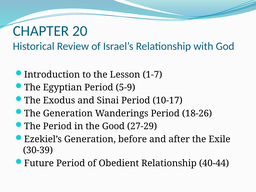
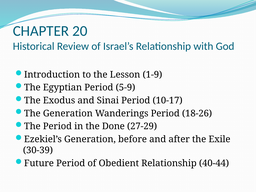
1-7: 1-7 -> 1-9
Good: Good -> Done
